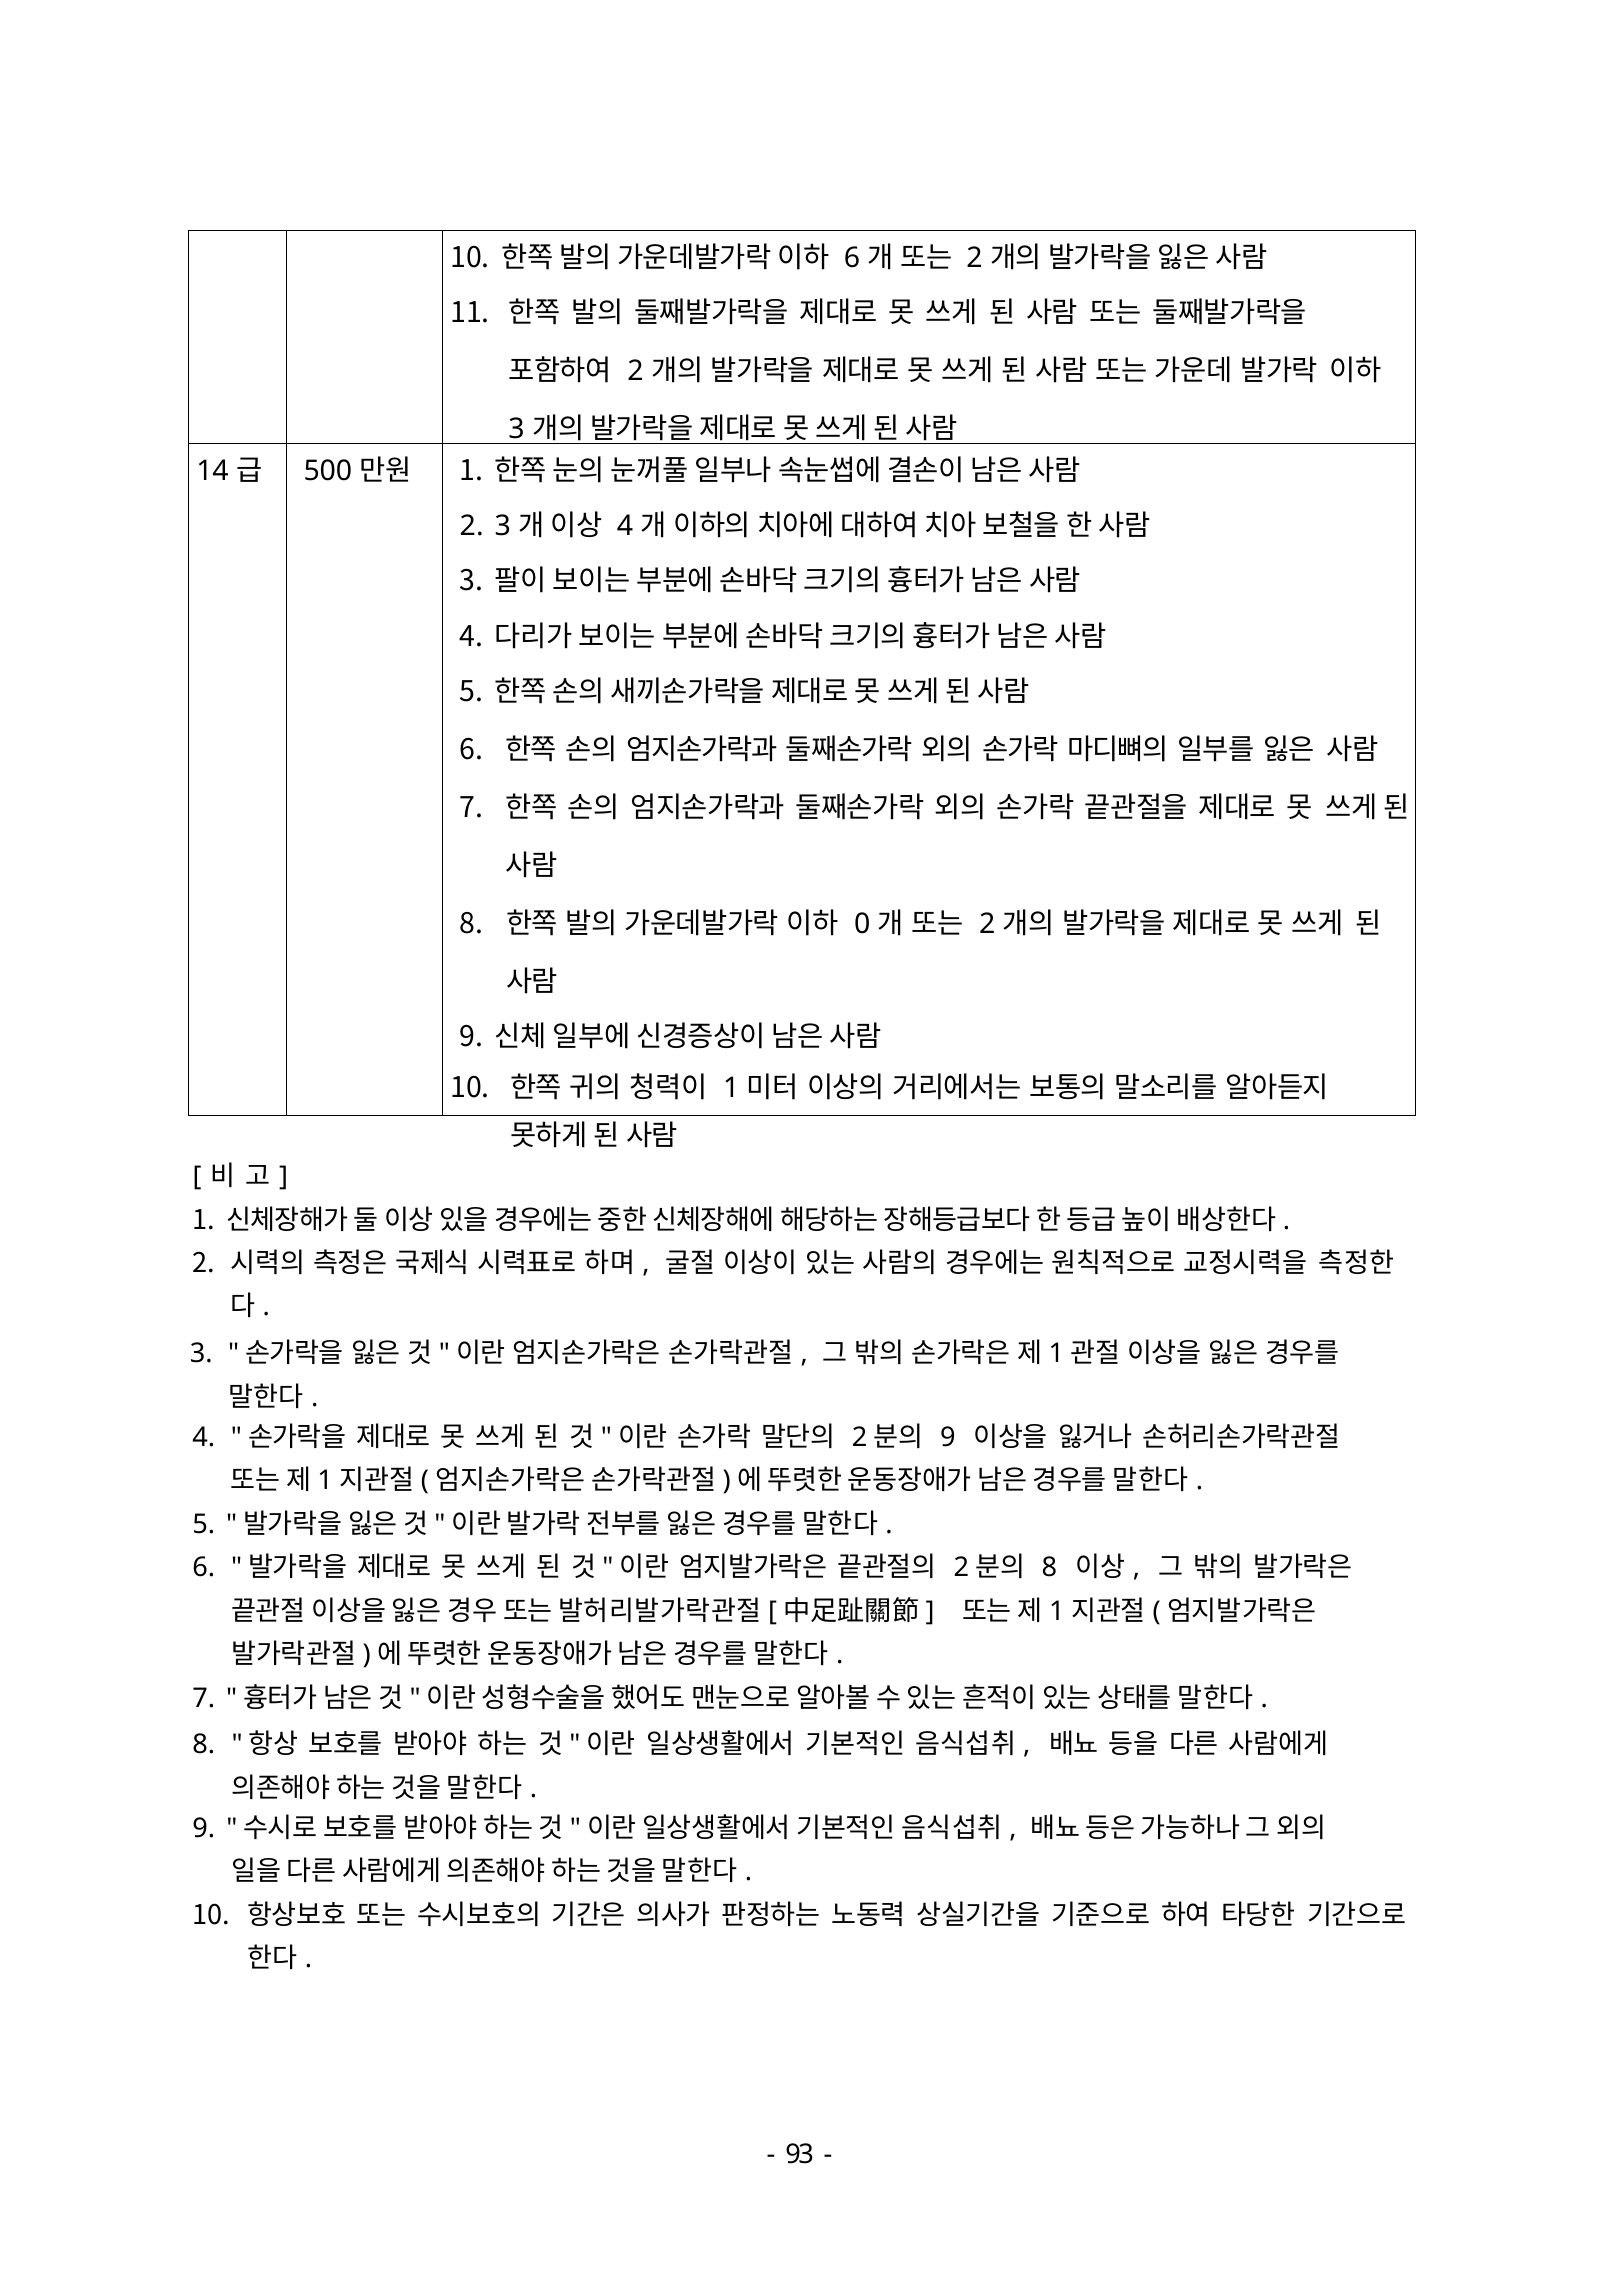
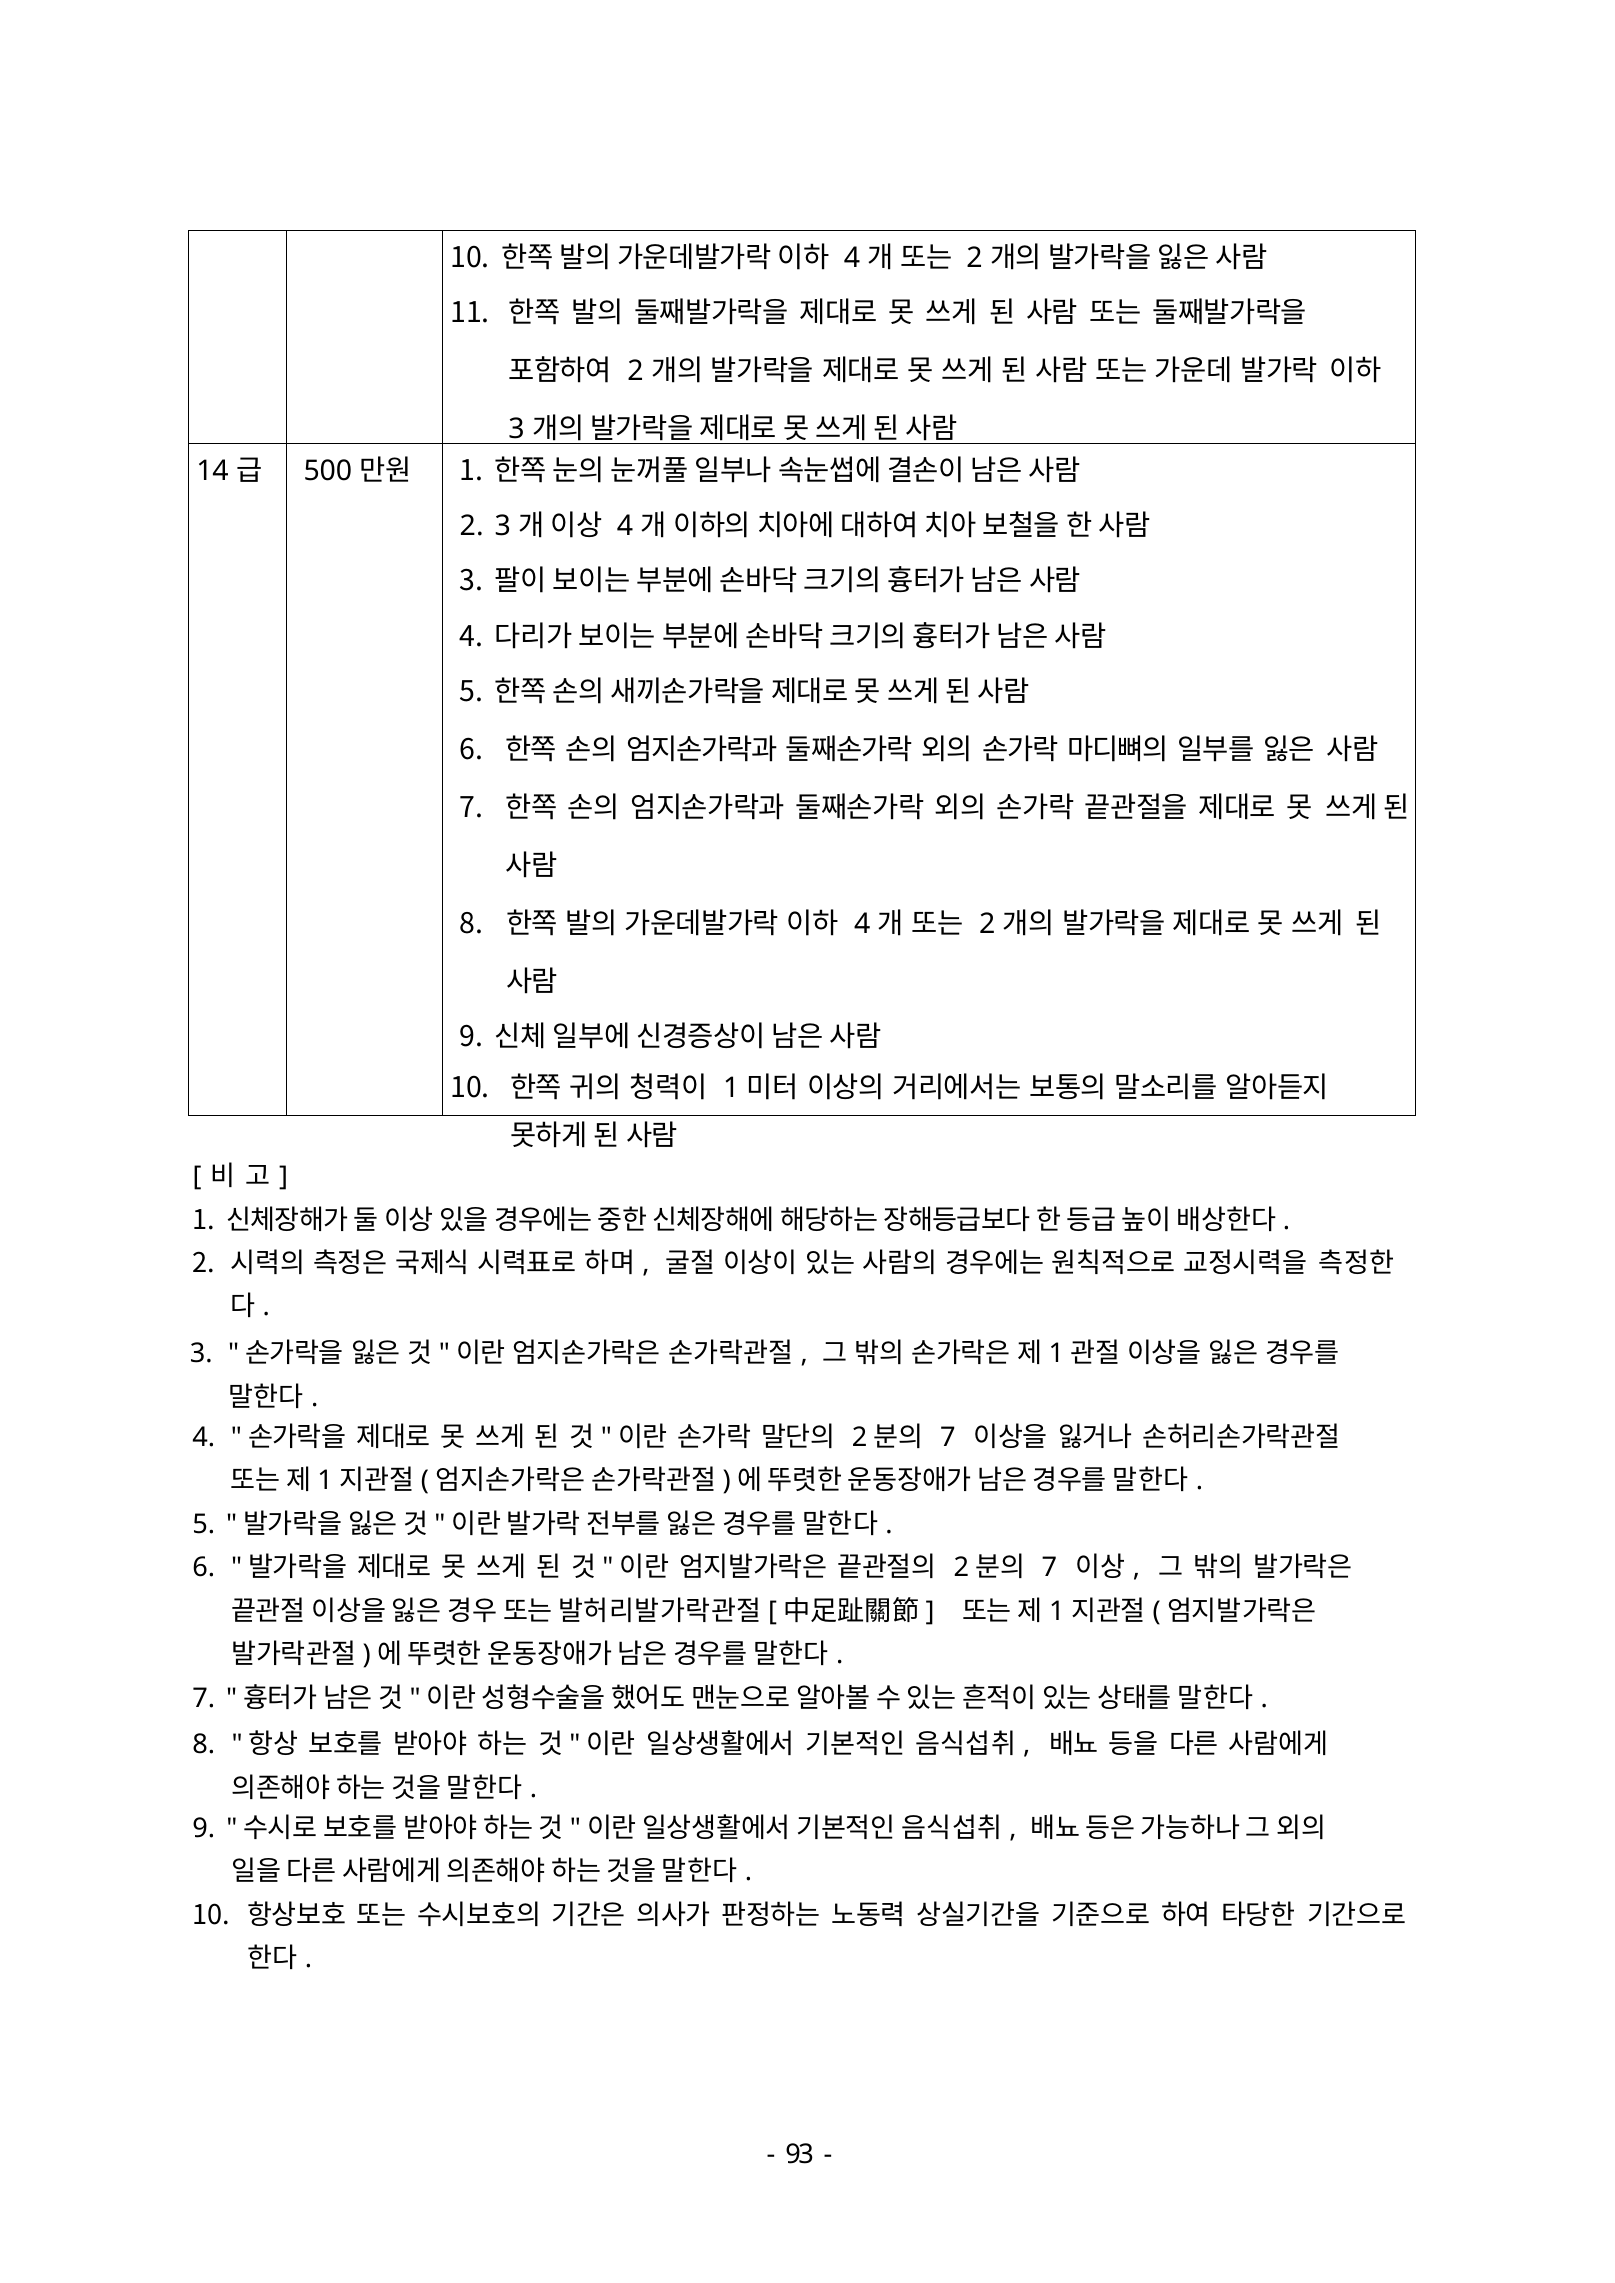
6 at (852, 258): 6 -> 4
0 at (862, 924): 0 -> 4
9 at (948, 1437): 9 -> 7
8 at (1049, 1568): 8 -> 7
